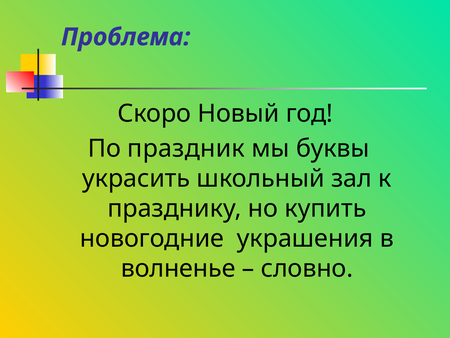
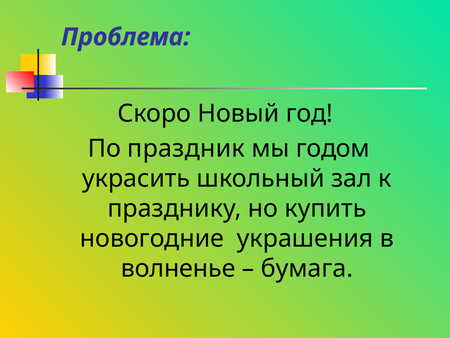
буквы: буквы -> годом
словно: словно -> бумага
